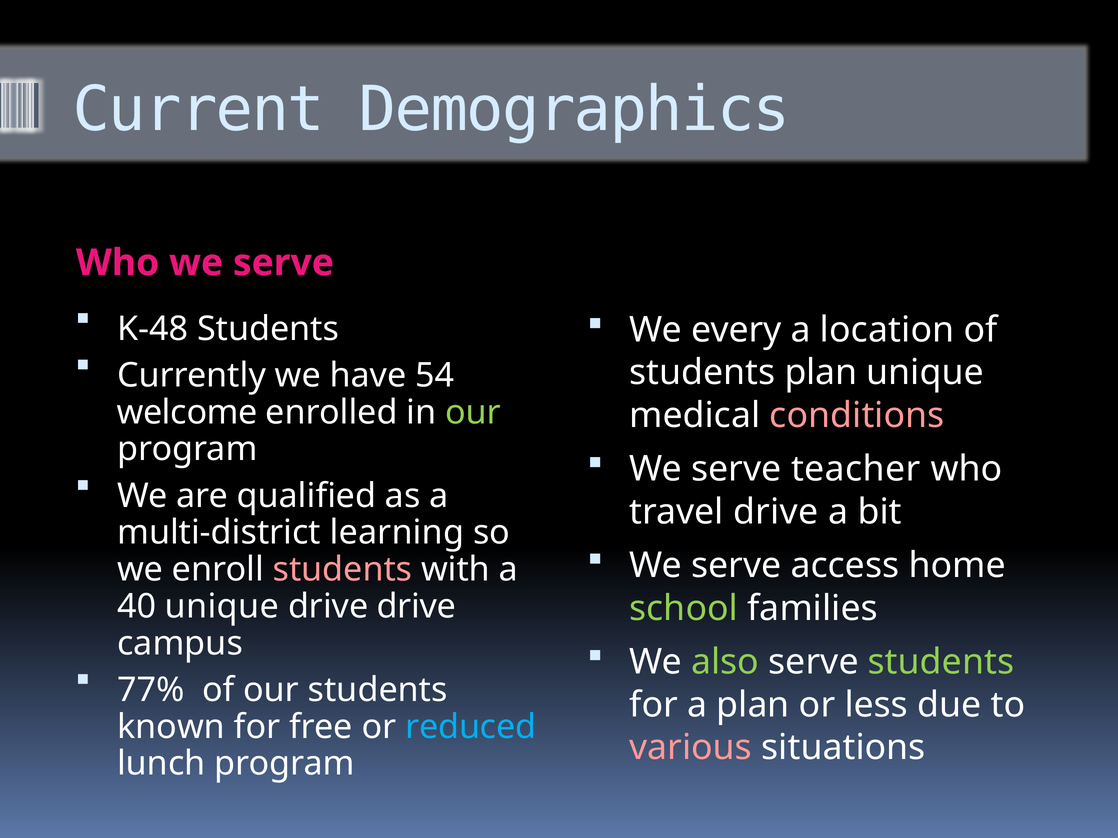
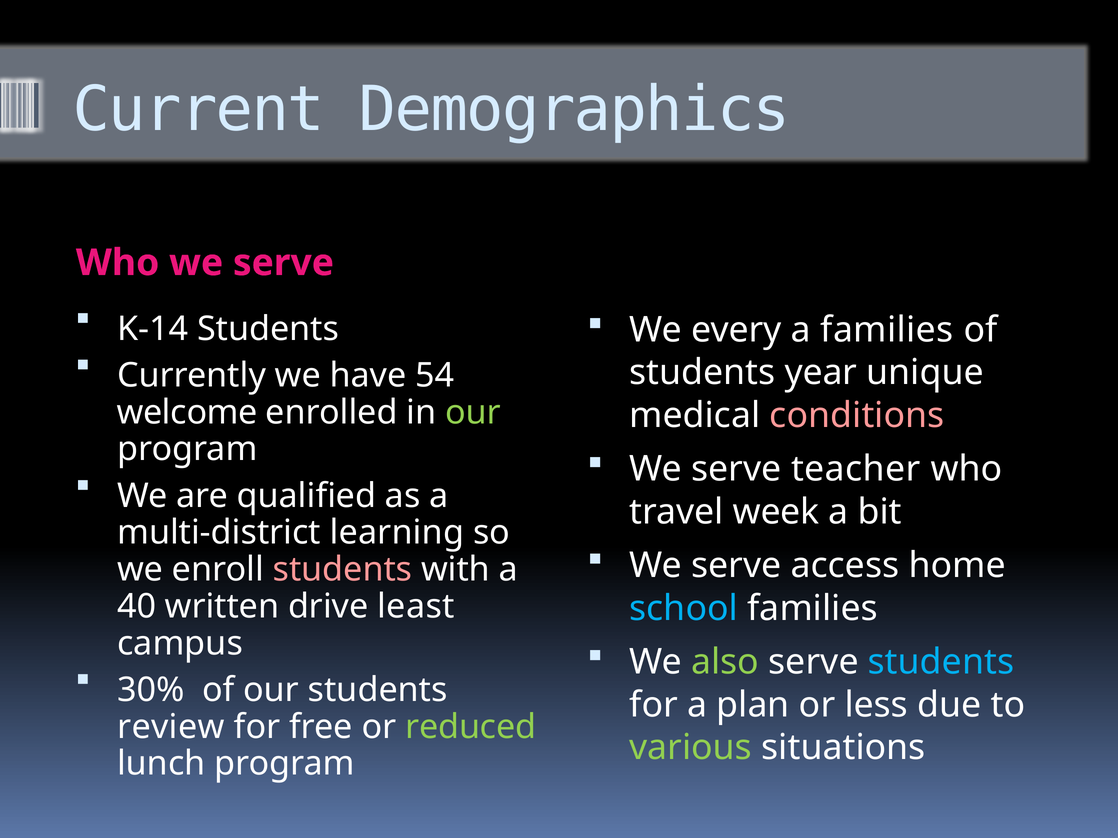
K-48: K-48 -> K-14
a location: location -> families
students plan: plan -> year
travel drive: drive -> week
40 unique: unique -> written
drive drive: drive -> least
school colour: light green -> light blue
students at (941, 662) colour: light green -> light blue
77%: 77% -> 30%
known: known -> review
reduced colour: light blue -> light green
various colour: pink -> light green
